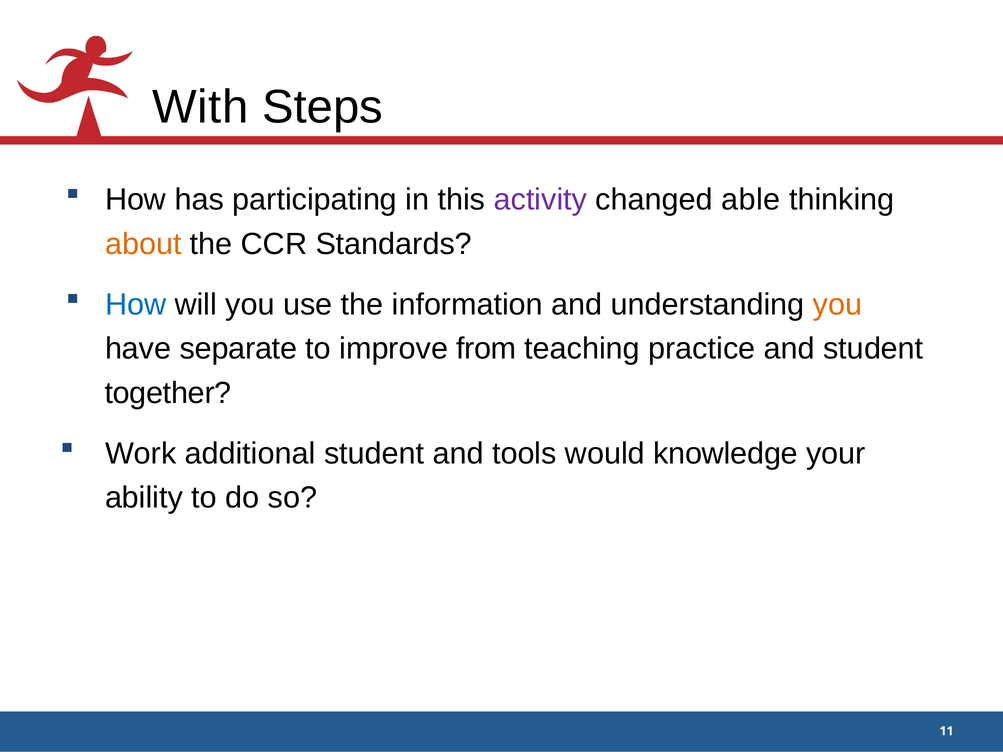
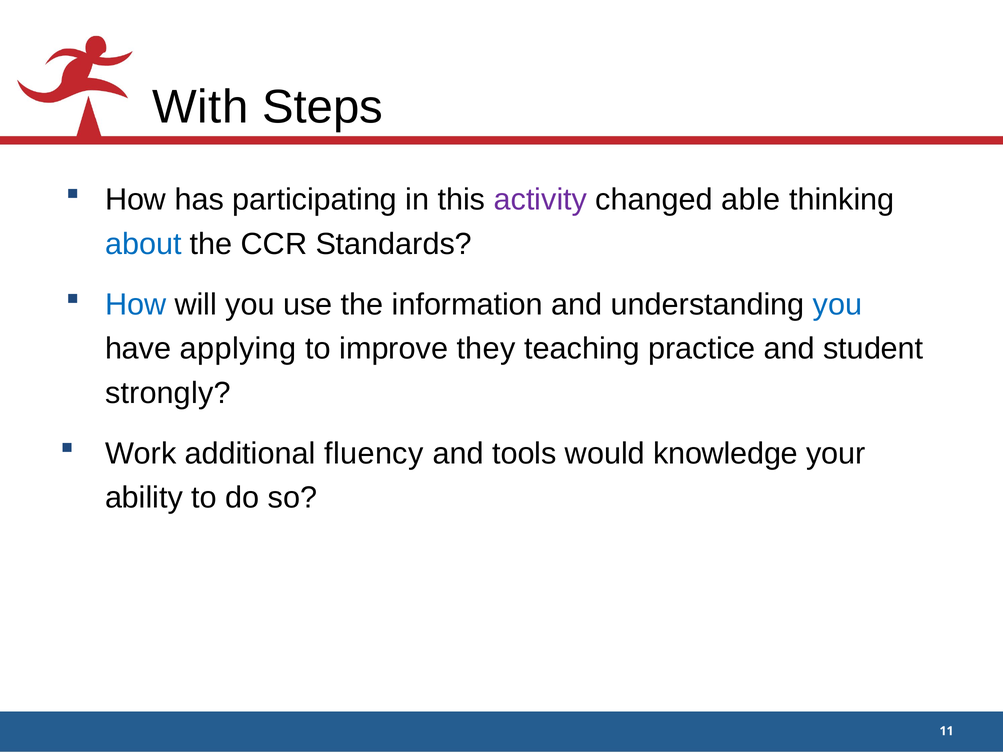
about colour: orange -> blue
you at (838, 305) colour: orange -> blue
separate: separate -> applying
from: from -> they
together: together -> strongly
additional student: student -> fluency
